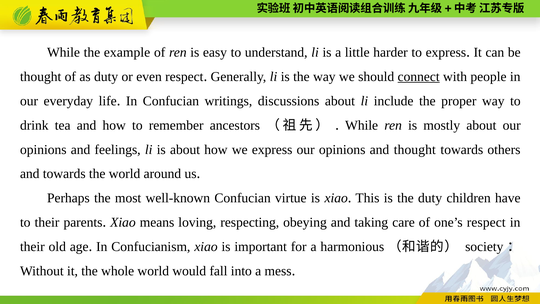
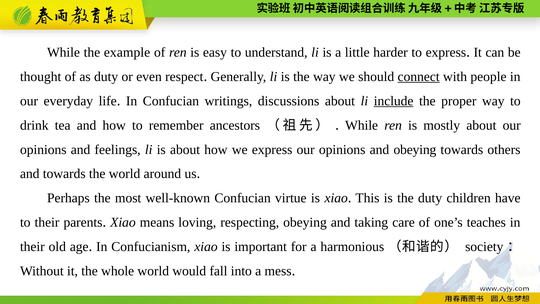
include underline: none -> present
and thought: thought -> obeying
one’s respect: respect -> teaches
